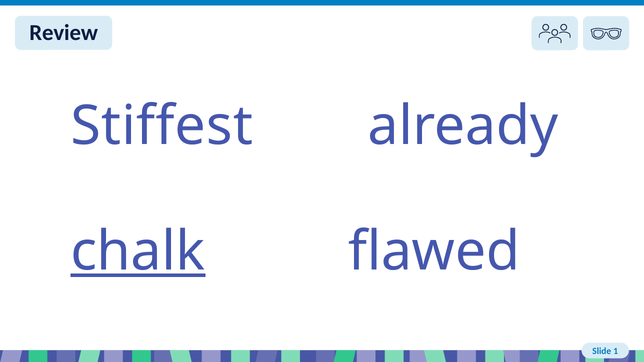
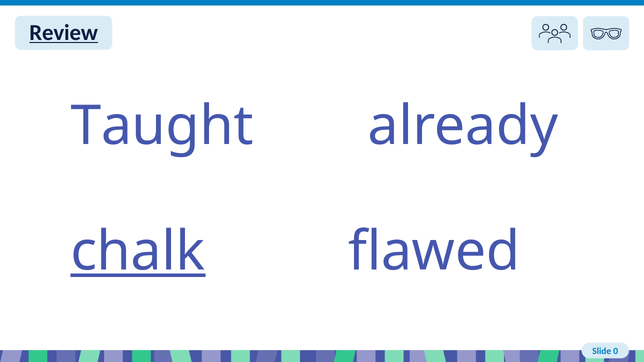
Review at (64, 33) underline: none -> present
Stiffest: Stiffest -> Taught
1: 1 -> 0
